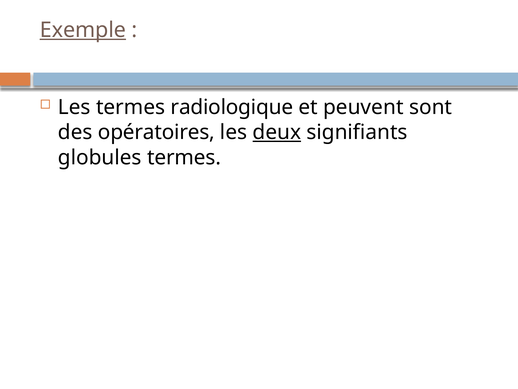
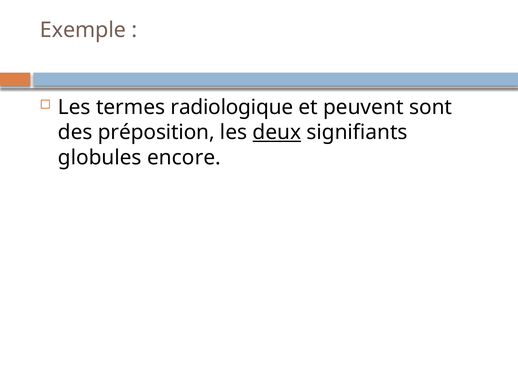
Exemple underline: present -> none
opératoires: opératoires -> préposition
globules termes: termes -> encore
